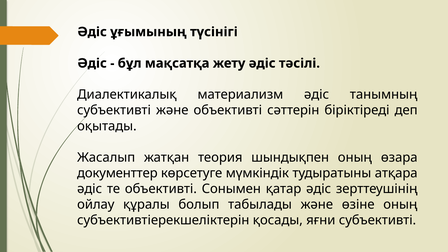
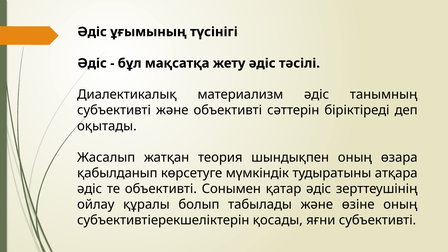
документтер: документтер -> қабылданып
